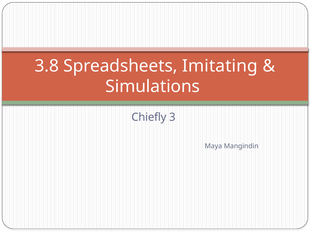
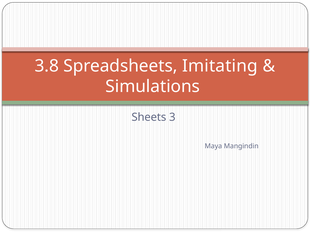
Chiefly: Chiefly -> Sheets
